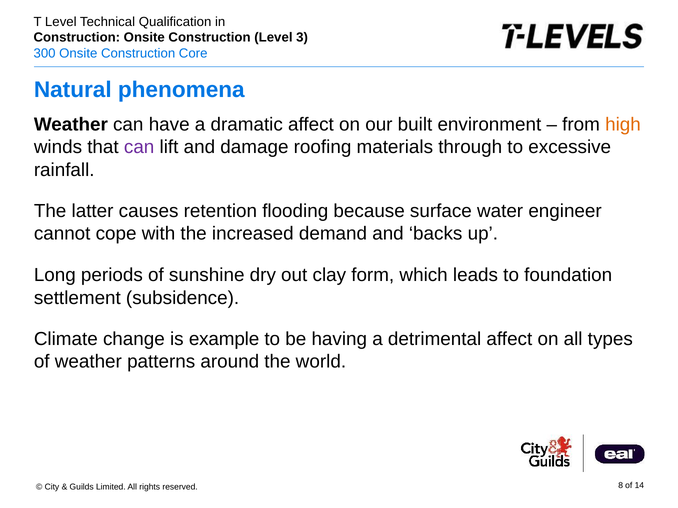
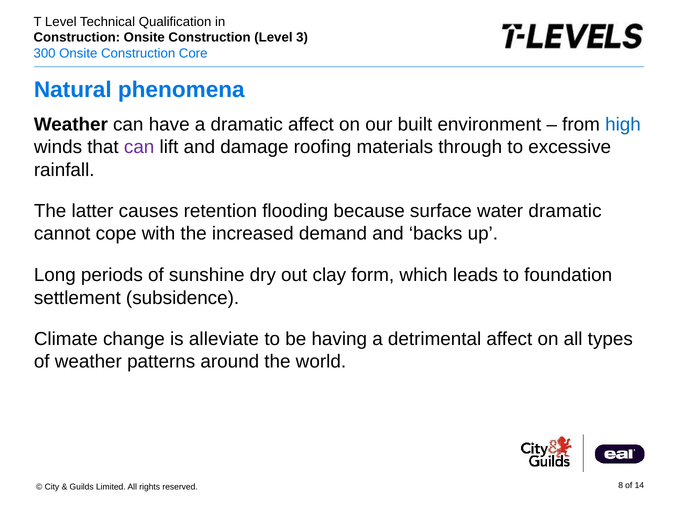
high colour: orange -> blue
water engineer: engineer -> dramatic
example: example -> alleviate
